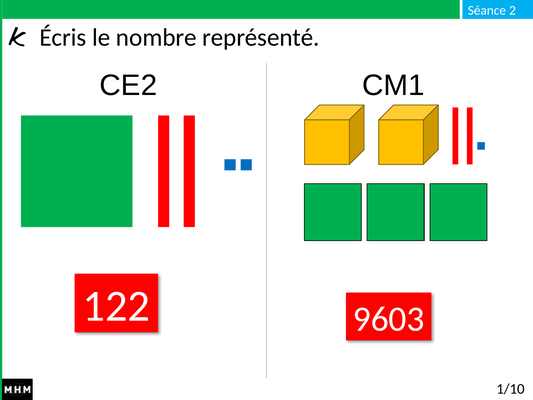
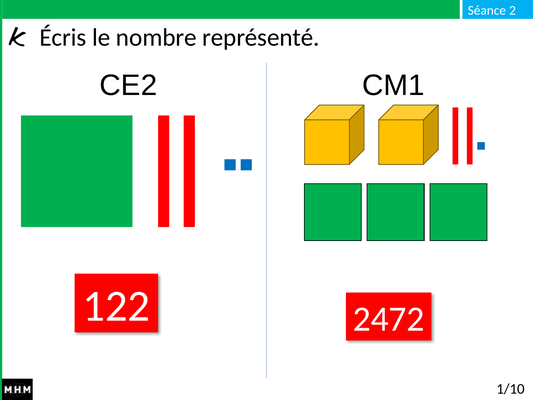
9603: 9603 -> 2472
